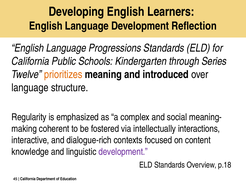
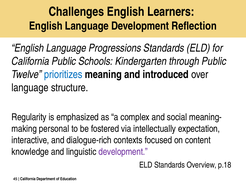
Developing: Developing -> Challenges
through Series: Series -> Public
prioritizes colour: orange -> blue
coherent: coherent -> personal
interactions: interactions -> expectation
